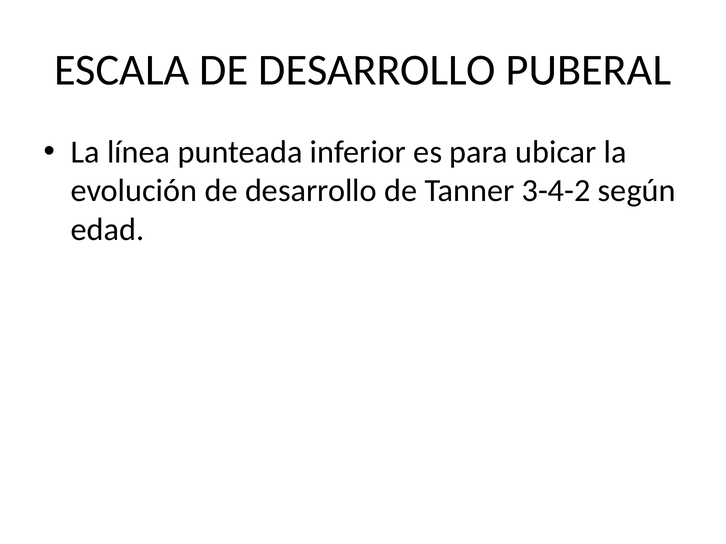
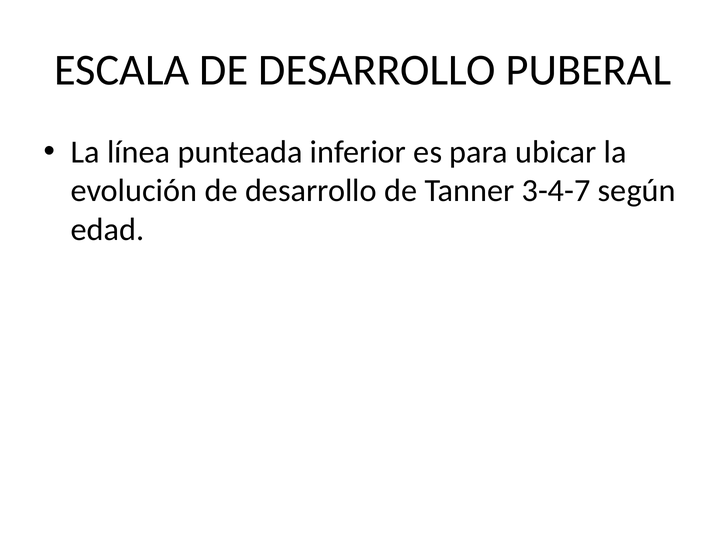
3-4-2: 3-4-2 -> 3-4-7
